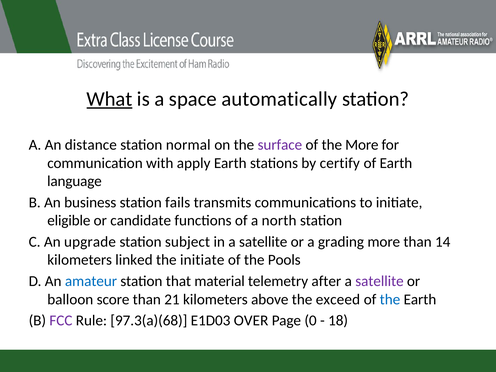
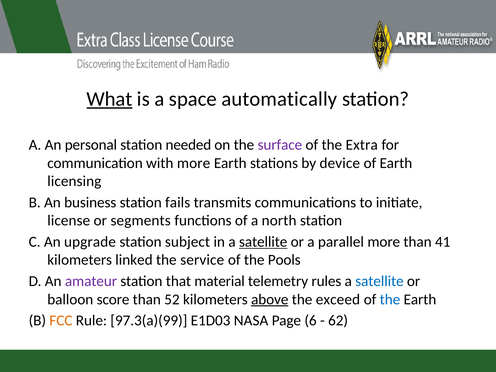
distance: distance -> personal
normal: normal -> needed
the More: More -> Extra
with apply: apply -> more
certify: certify -> device
language: language -> licensing
eligible: eligible -> license
candidate: candidate -> segments
satellite at (263, 242) underline: none -> present
grading: grading -> parallel
14: 14 -> 41
the initiate: initiate -> service
amateur colour: blue -> purple
after: after -> rules
satellite at (379, 281) colour: purple -> blue
21: 21 -> 52
above underline: none -> present
FCC colour: purple -> orange
97.3(a)(68: 97.3(a)(68 -> 97.3(a)(99
OVER: OVER -> NASA
0: 0 -> 6
18: 18 -> 62
